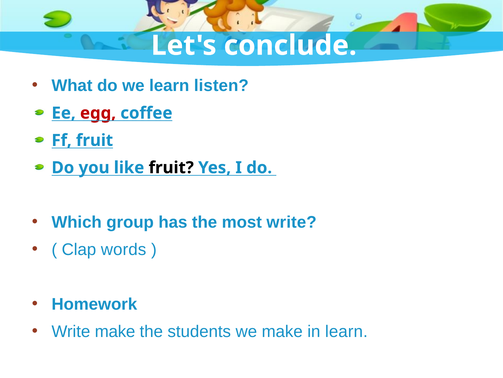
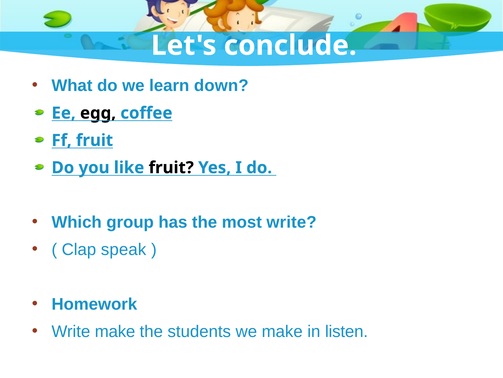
listen: listen -> down
egg colour: red -> black
words: words -> speak
in learn: learn -> listen
